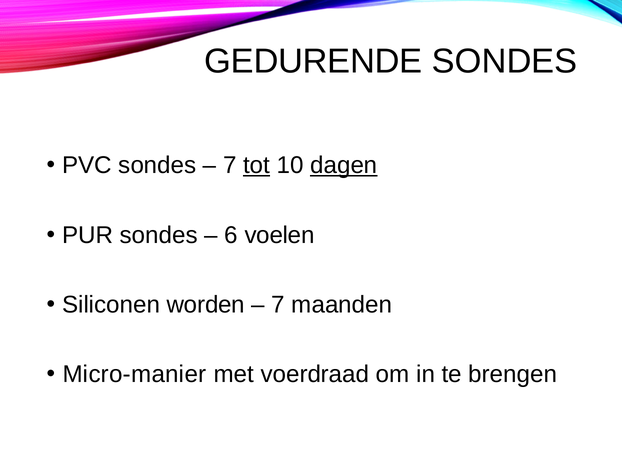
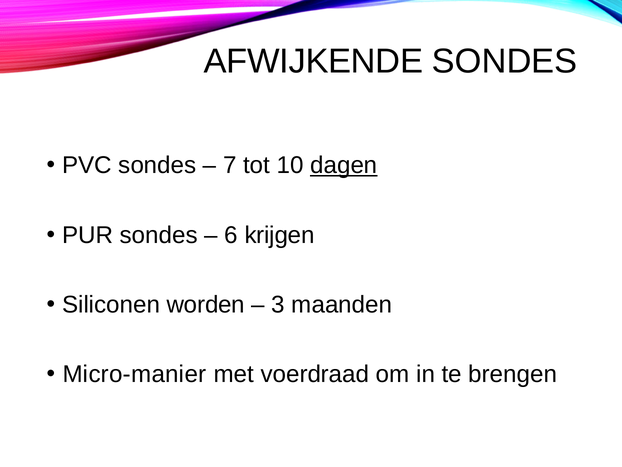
GEDURENDE: GEDURENDE -> AFWIJKENDE
tot underline: present -> none
voelen: voelen -> krijgen
7 at (278, 304): 7 -> 3
